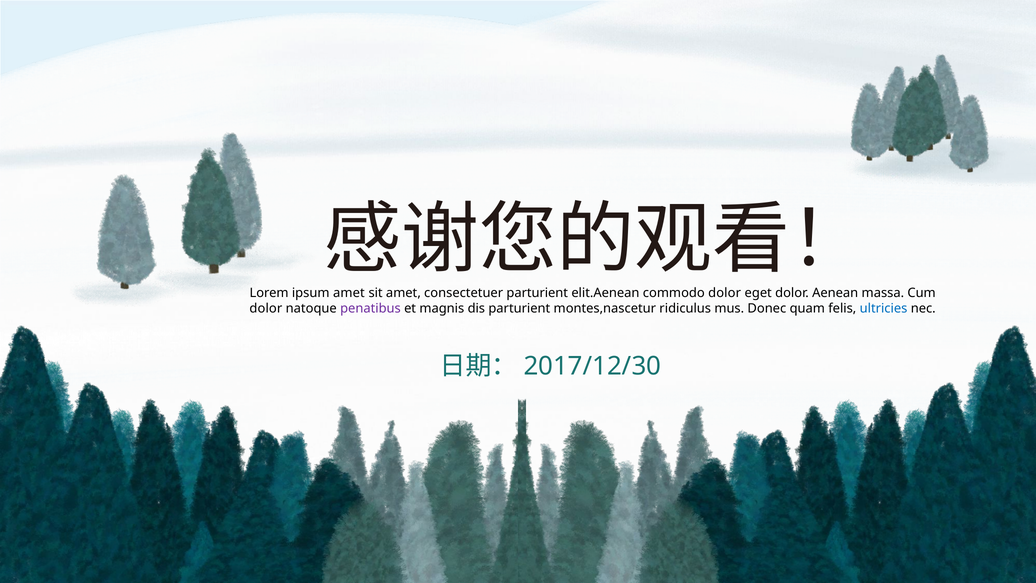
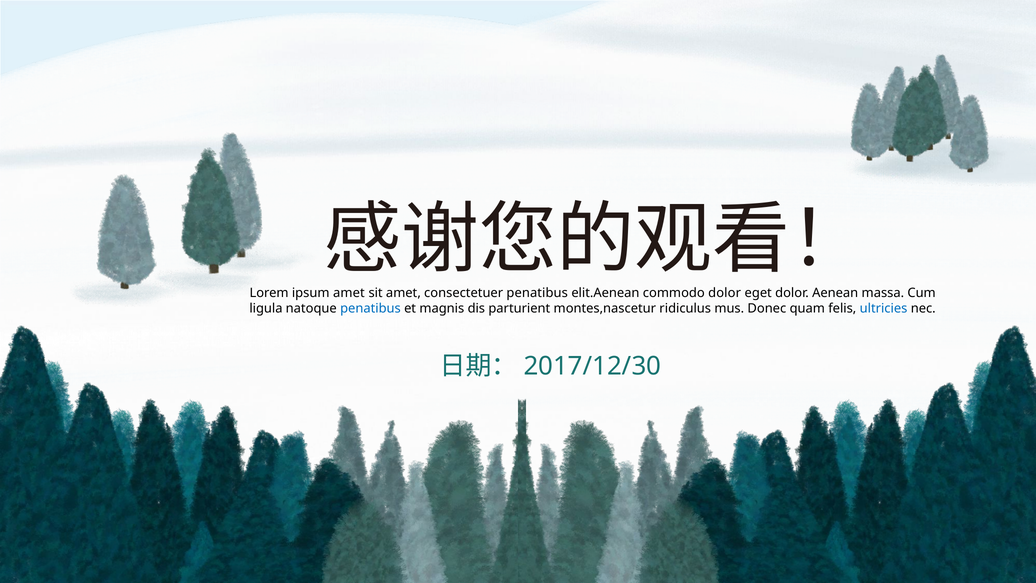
consectetuer parturient: parturient -> penatibus
dolor at (266, 308): dolor -> ligula
penatibus at (370, 308) colour: purple -> blue
